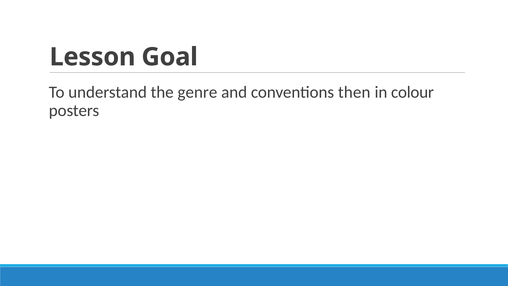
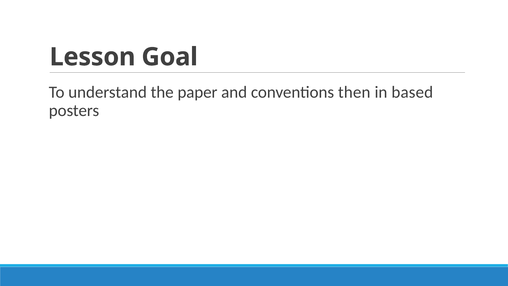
genre: genre -> paper
colour: colour -> based
